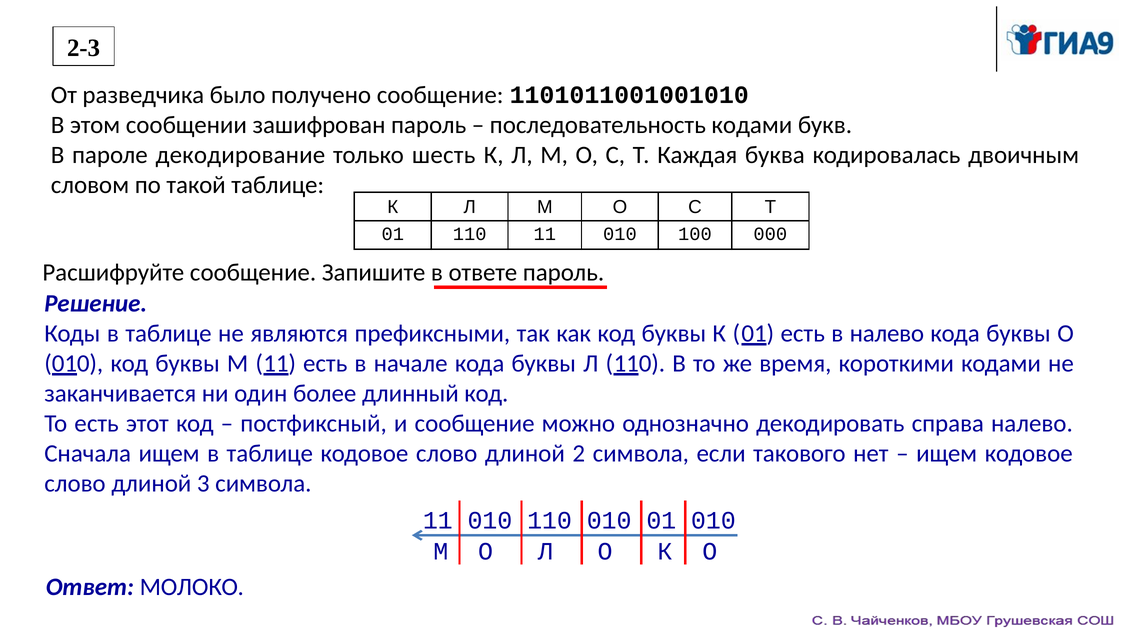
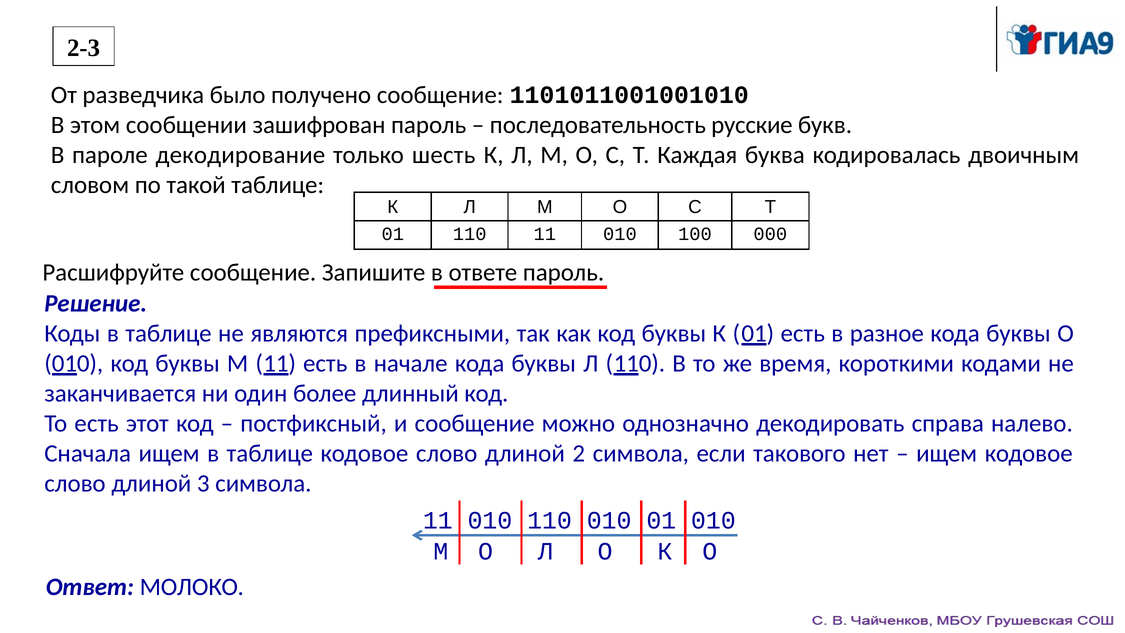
последовательность кодами: кодами -> русские
в налево: налево -> разное
